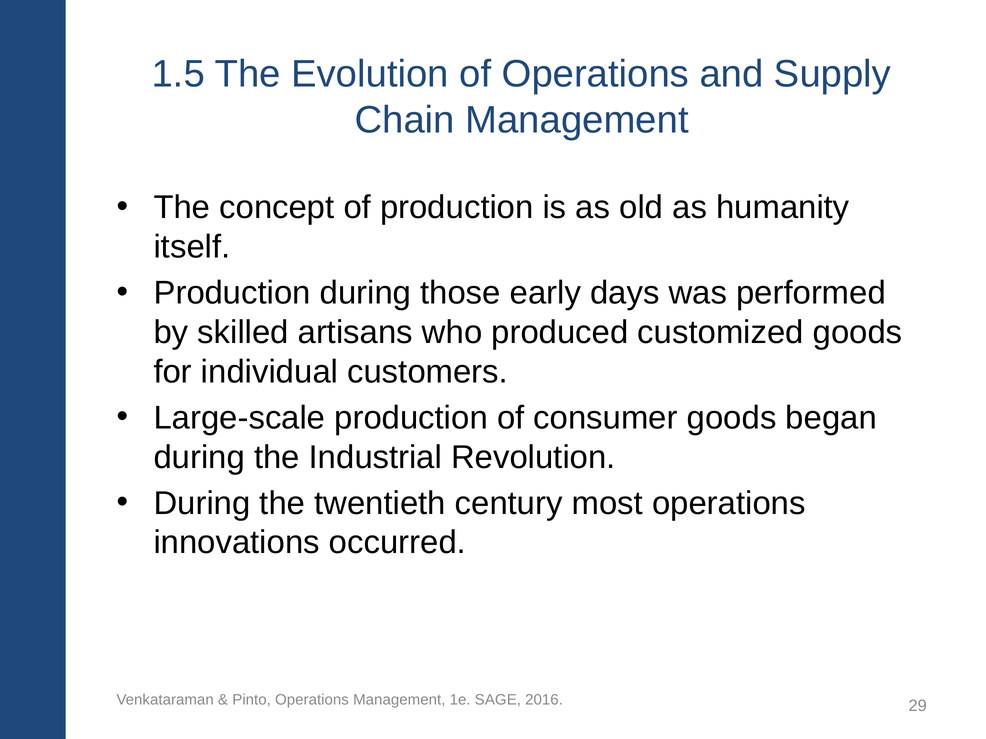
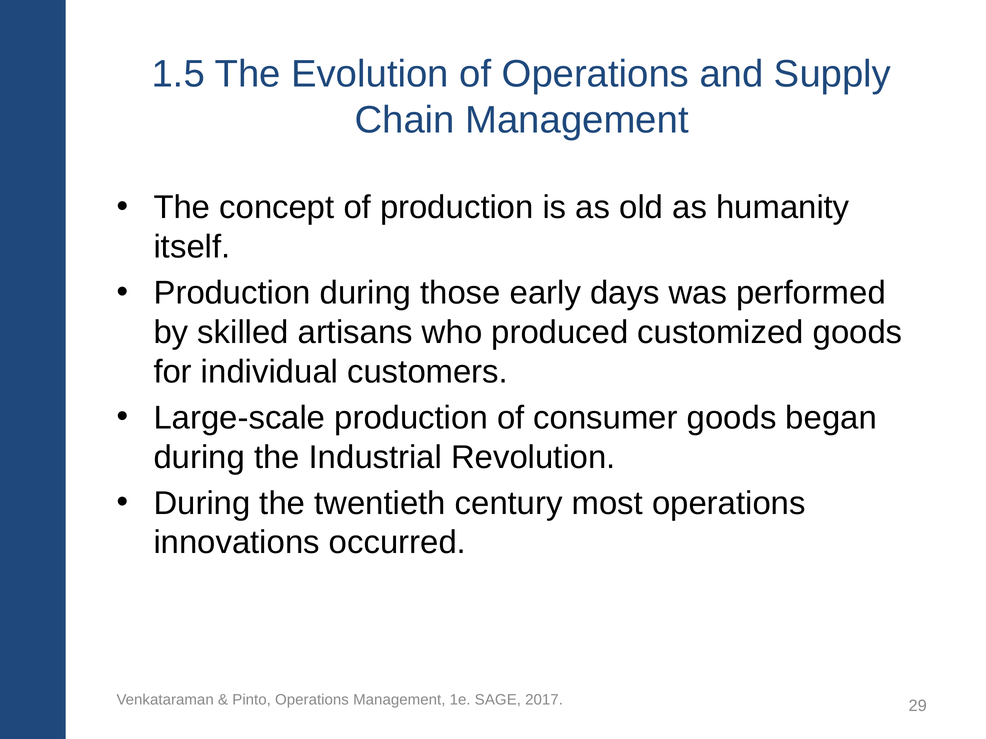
2016: 2016 -> 2017
